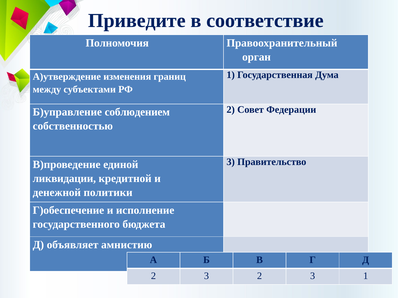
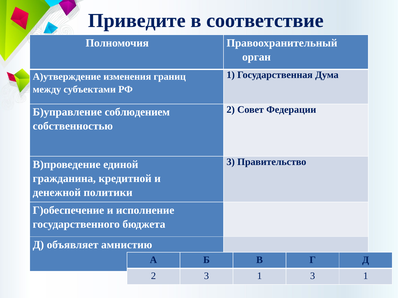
ликвидации: ликвидации -> гражданина
2 3 2: 2 -> 1
